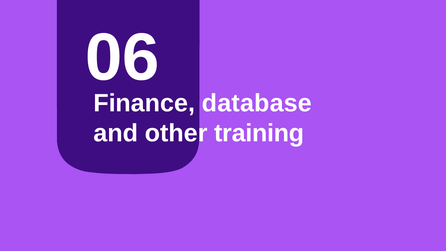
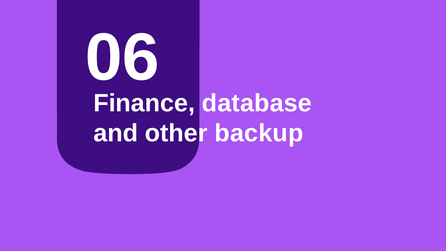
training: training -> backup
